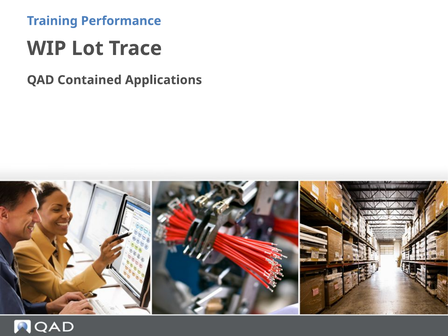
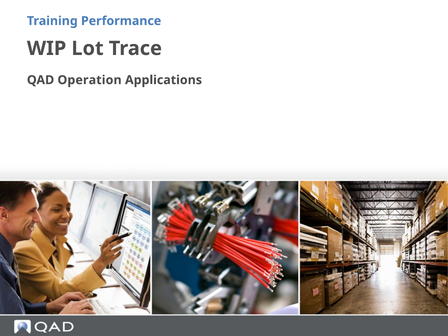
Contained: Contained -> Operation
